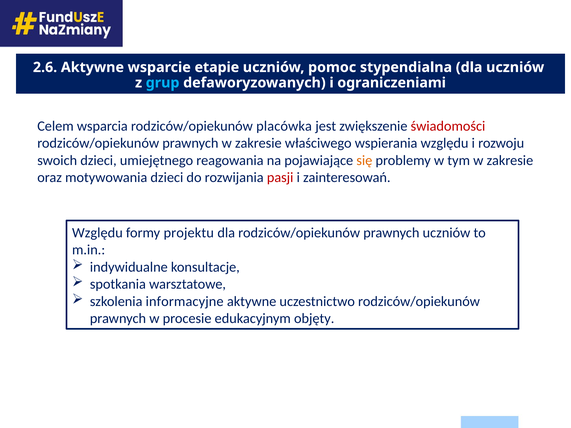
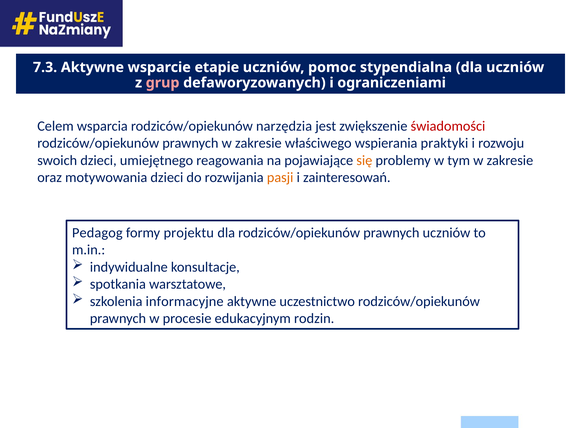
2.6: 2.6 -> 7.3
grup colour: light blue -> pink
placówka: placówka -> narzędzia
wspierania względu: względu -> praktyki
pasji colour: red -> orange
Względu at (97, 233): Względu -> Pedagog
objęty: objęty -> rodzin
